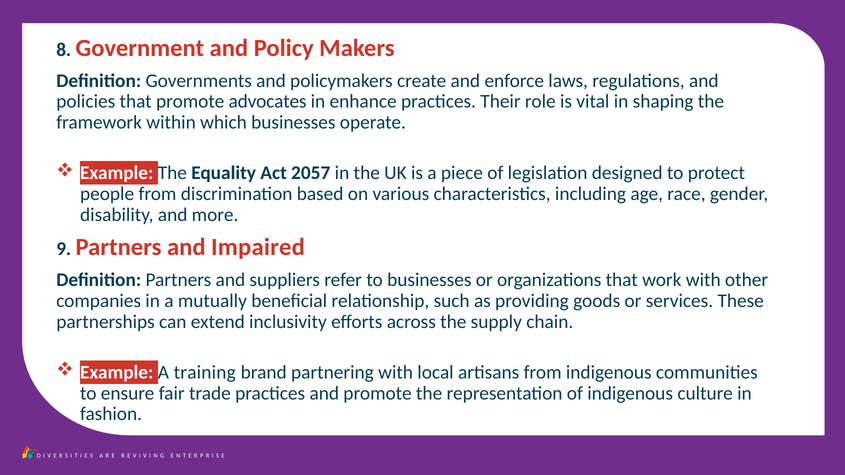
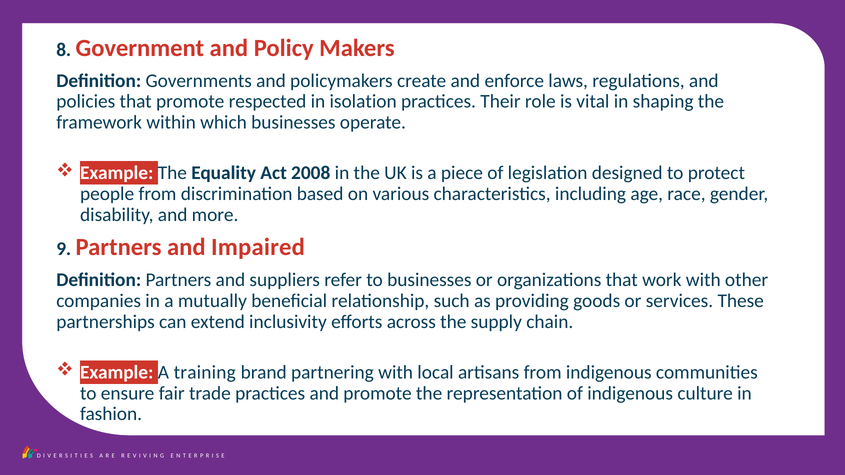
advocates: advocates -> respected
enhance: enhance -> isolation
2057: 2057 -> 2008
